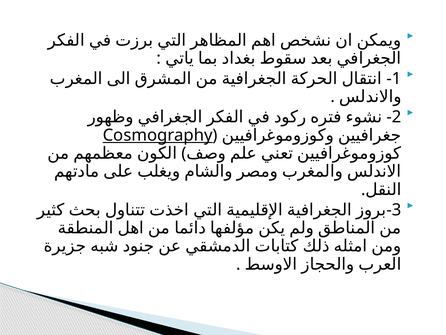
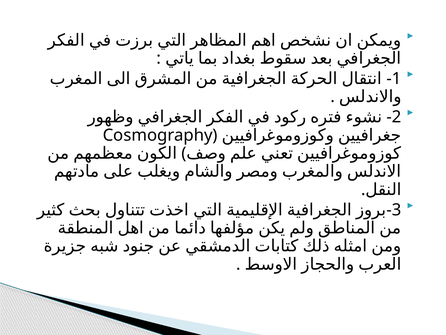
Cosmography underline: present -> none
